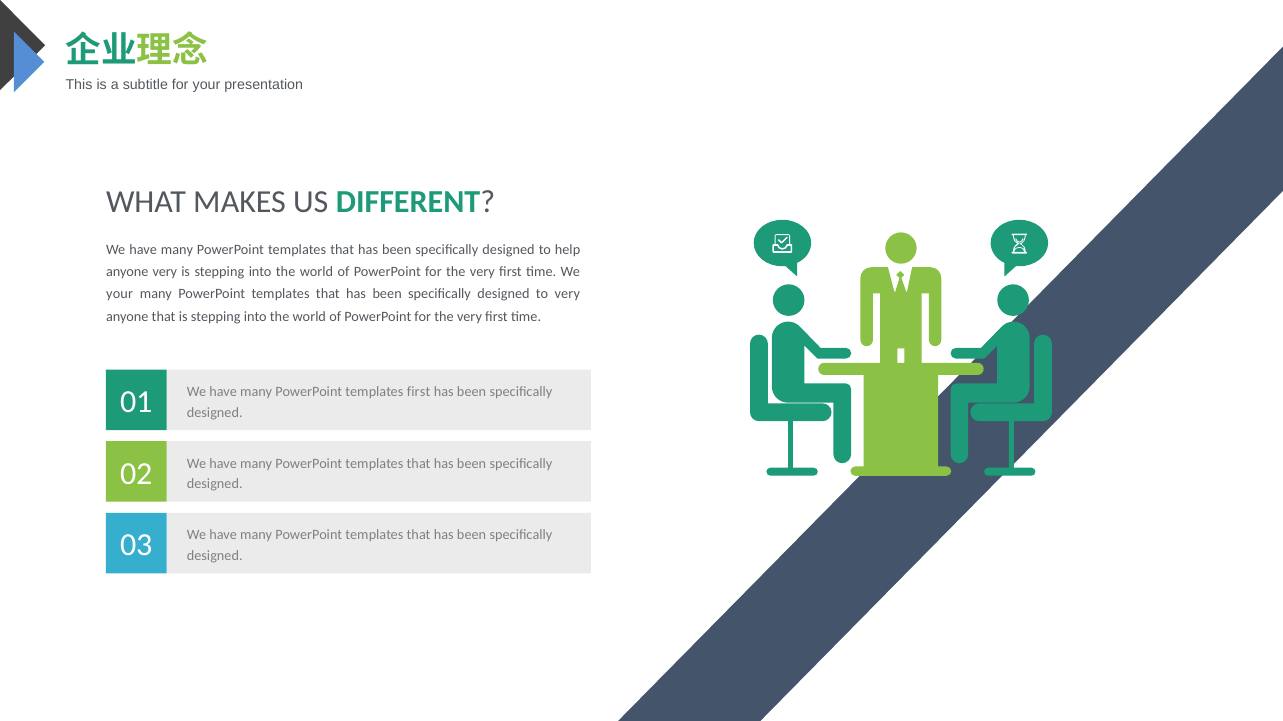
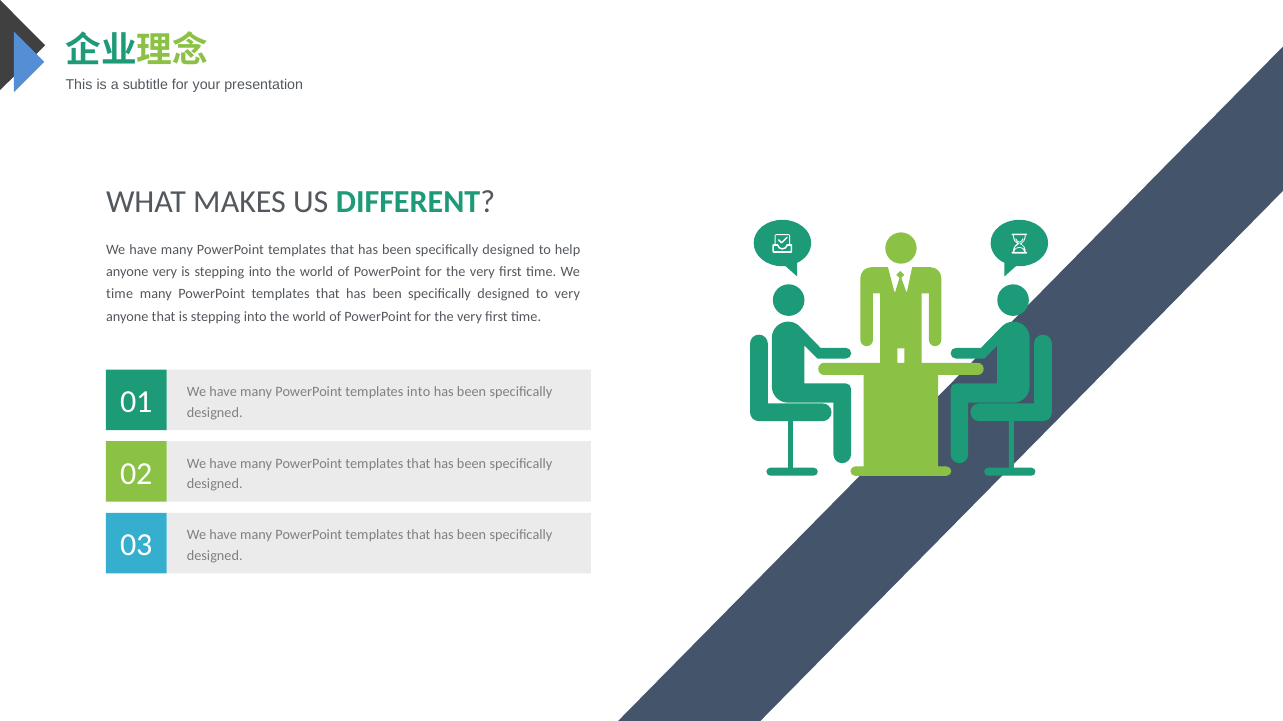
your at (120, 294): your -> time
templates first: first -> into
